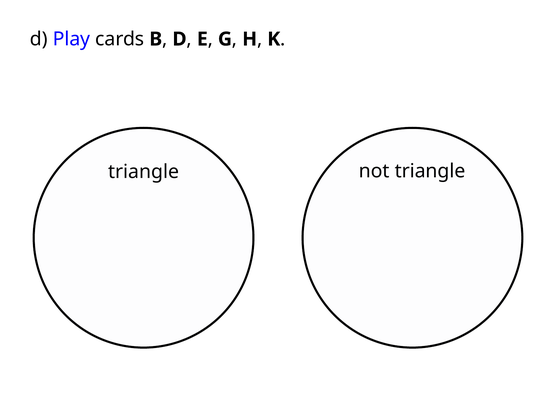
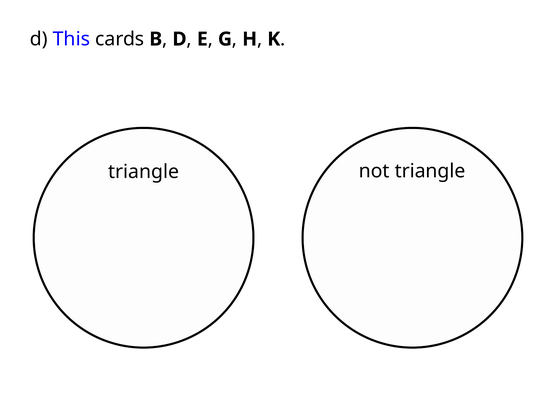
Play: Play -> This
